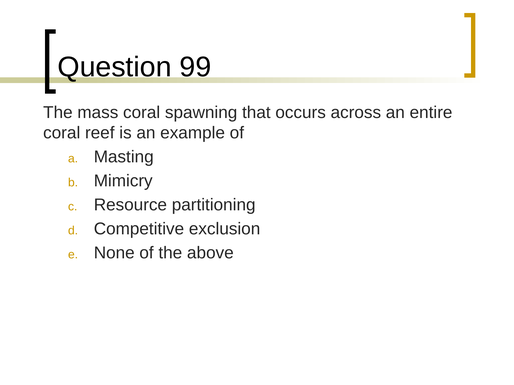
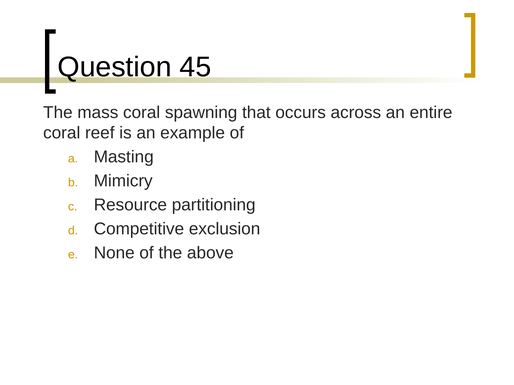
99: 99 -> 45
